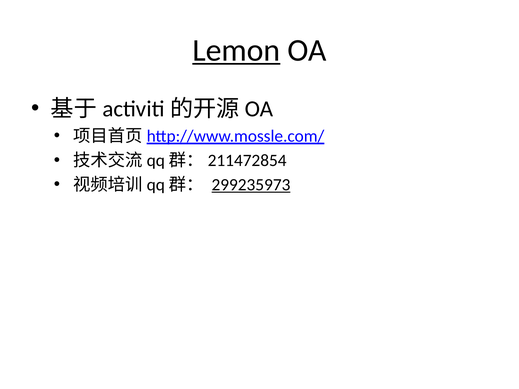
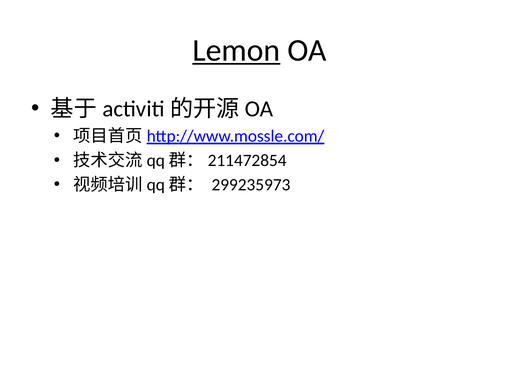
299235973 underline: present -> none
